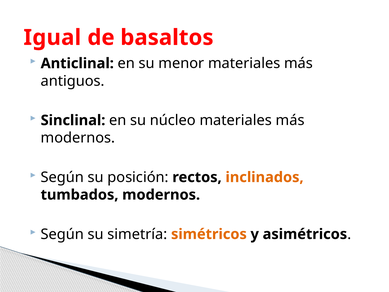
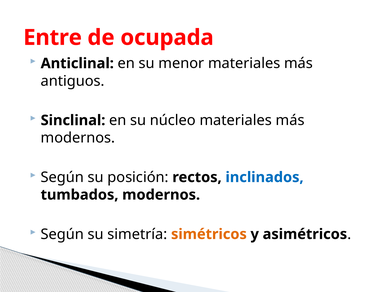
Igual: Igual -> Entre
basaltos: basaltos -> ocupada
inclinados colour: orange -> blue
